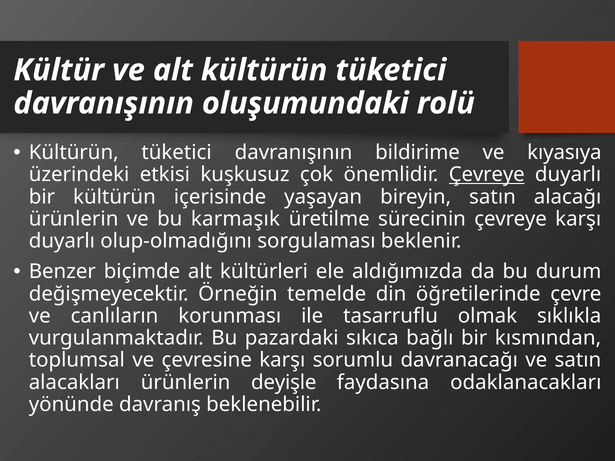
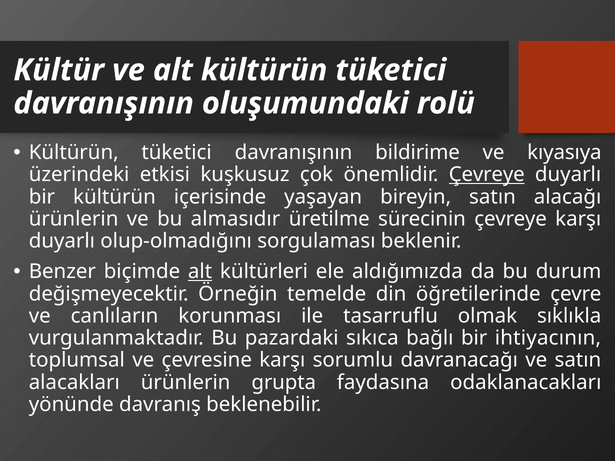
karmaşık: karmaşık -> almasıdır
alt at (200, 272) underline: none -> present
kısmından: kısmından -> ihtiyacının
deyişle: deyişle -> grupta
